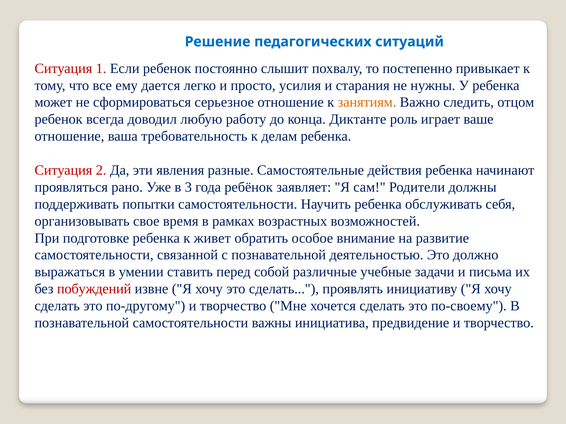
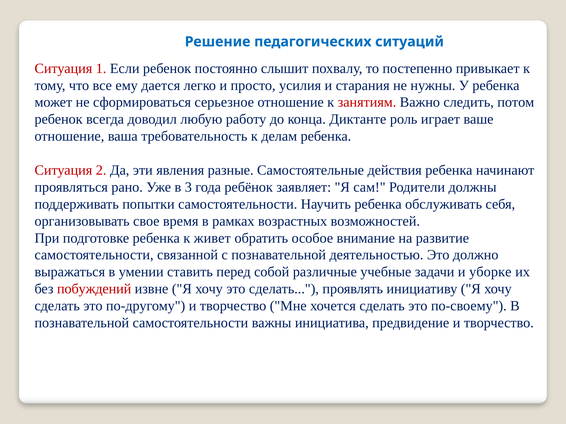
занятиям colour: orange -> red
отцом: отцом -> потом
письма: письма -> уборке
